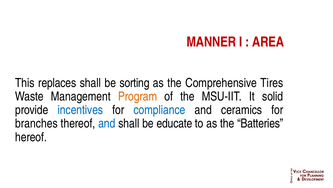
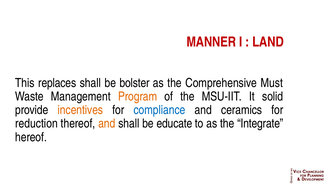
AREA: AREA -> LAND
sorting: sorting -> bolster
Tires: Tires -> Must
incentives colour: blue -> orange
branches: branches -> reduction
and at (107, 123) colour: blue -> orange
Batteries: Batteries -> Integrate
